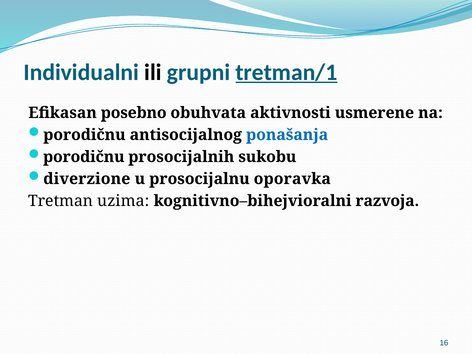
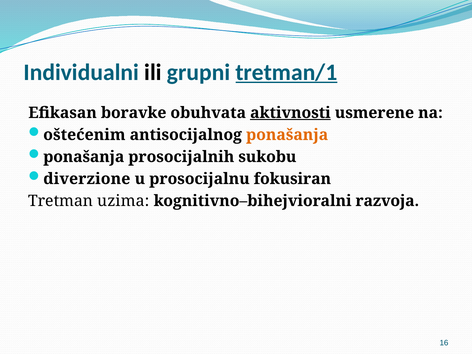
posebno: posebno -> boravke
aktivnosti underline: none -> present
porodičnu at (84, 135): porodičnu -> oštećenim
ponašanja at (287, 135) colour: blue -> orange
porodičnu at (84, 157): porodičnu -> ponašanja
oporavka: oporavka -> fokusiran
